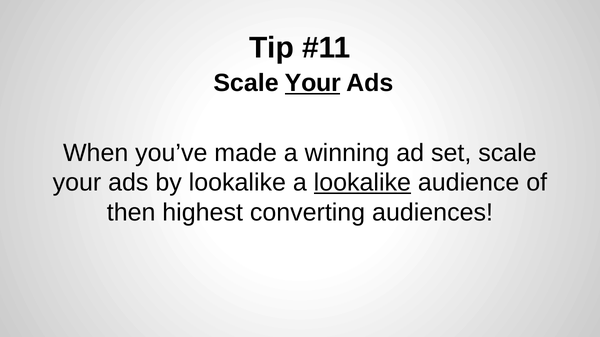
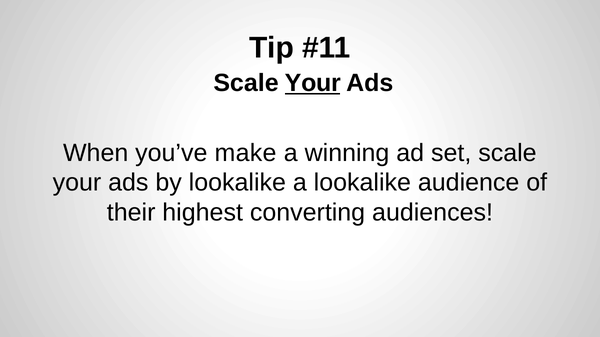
made: made -> make
lookalike at (362, 183) underline: present -> none
then: then -> their
